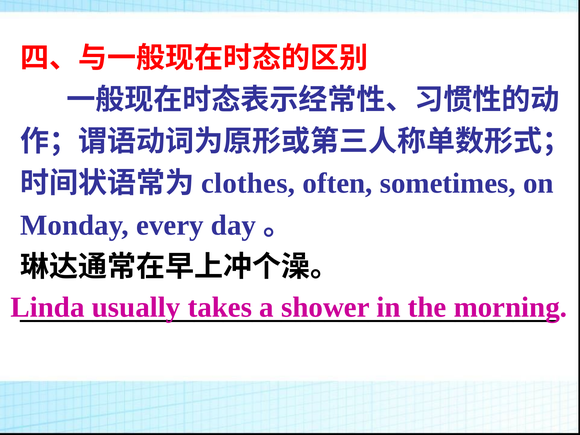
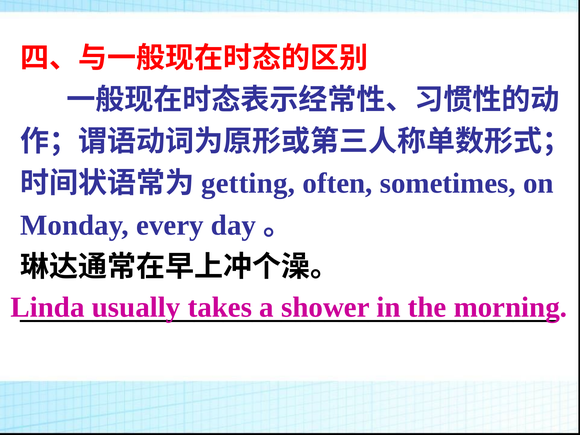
clothes: clothes -> getting
